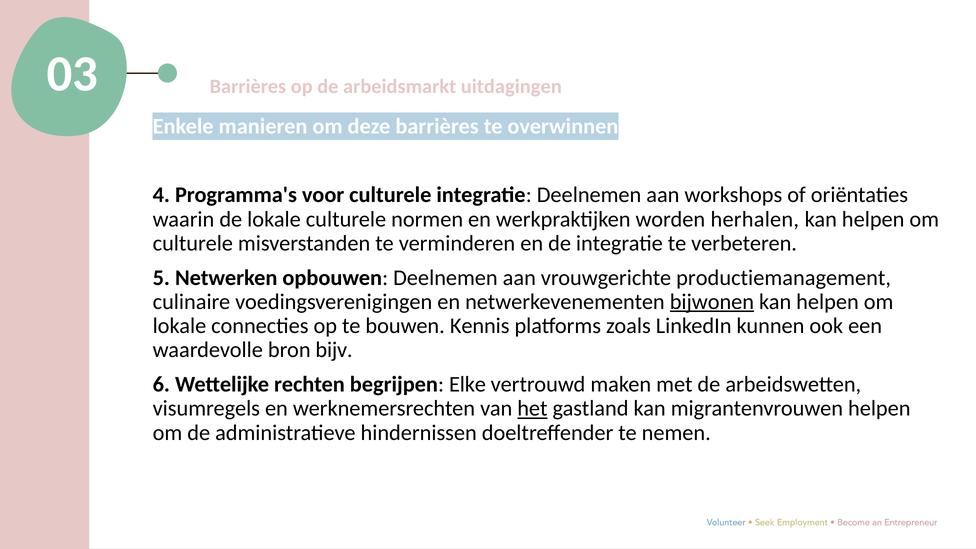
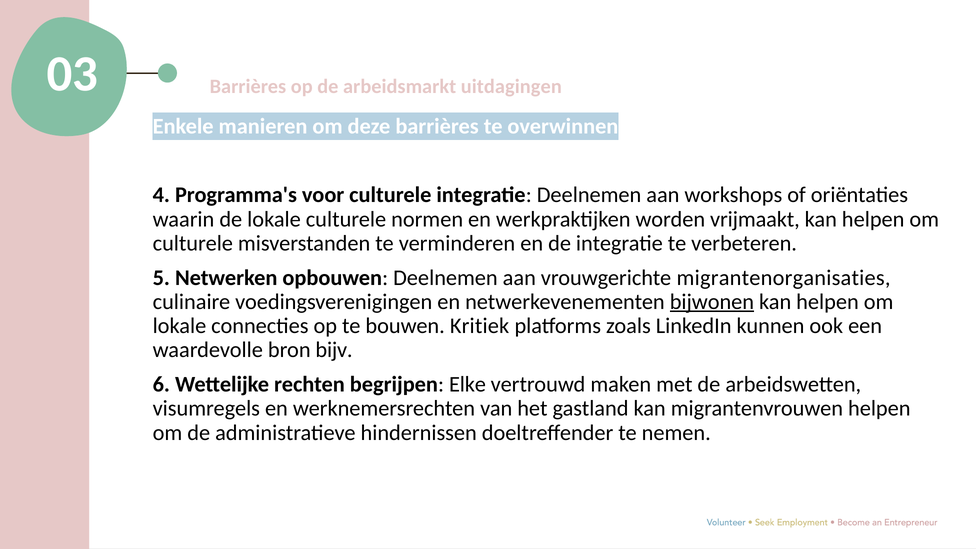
herhalen: herhalen -> vrijmaakt
productiemanagement: productiemanagement -> migrantenorganisaties
Kennis: Kennis -> Kritiek
het underline: present -> none
